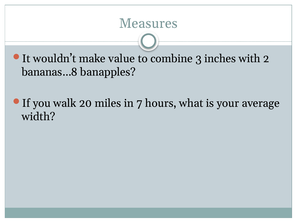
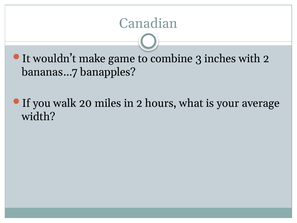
Measures: Measures -> Canadian
value: value -> game
bananas…8: bananas…8 -> bananas…7
in 7: 7 -> 2
